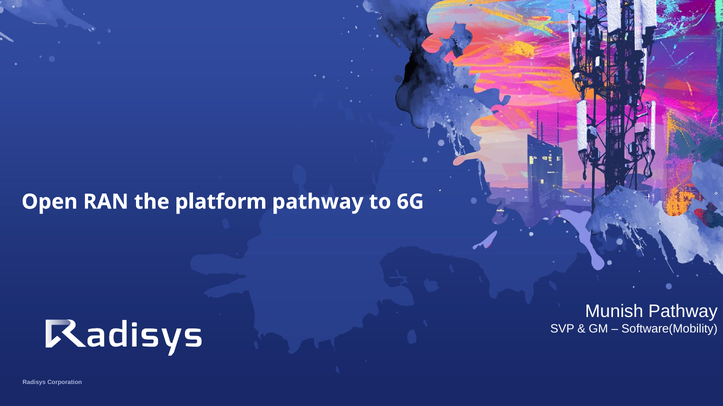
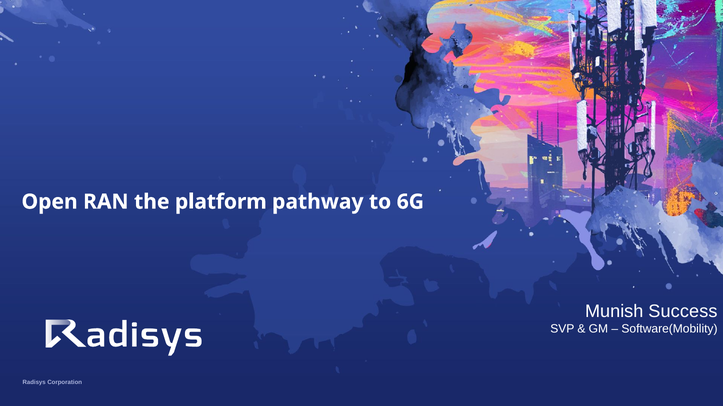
Munish Pathway: Pathway -> Success
